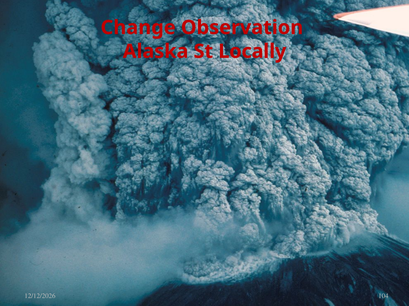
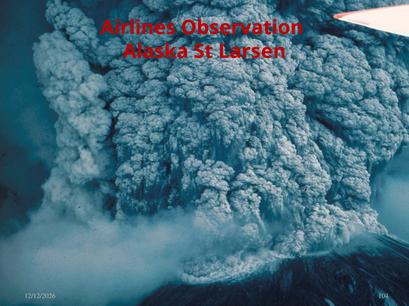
Change: Change -> Airlines
Locally: Locally -> Larsen
